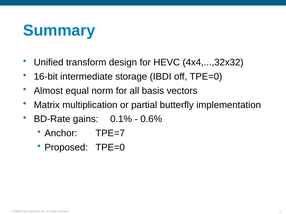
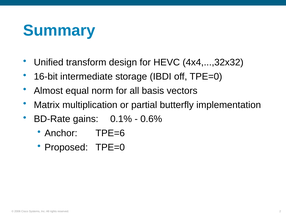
TPE=7: TPE=7 -> TPE=6
